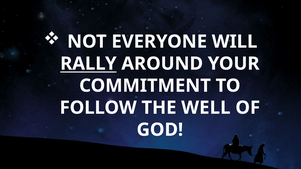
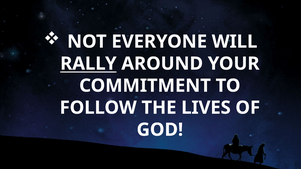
WELL: WELL -> LIVES
